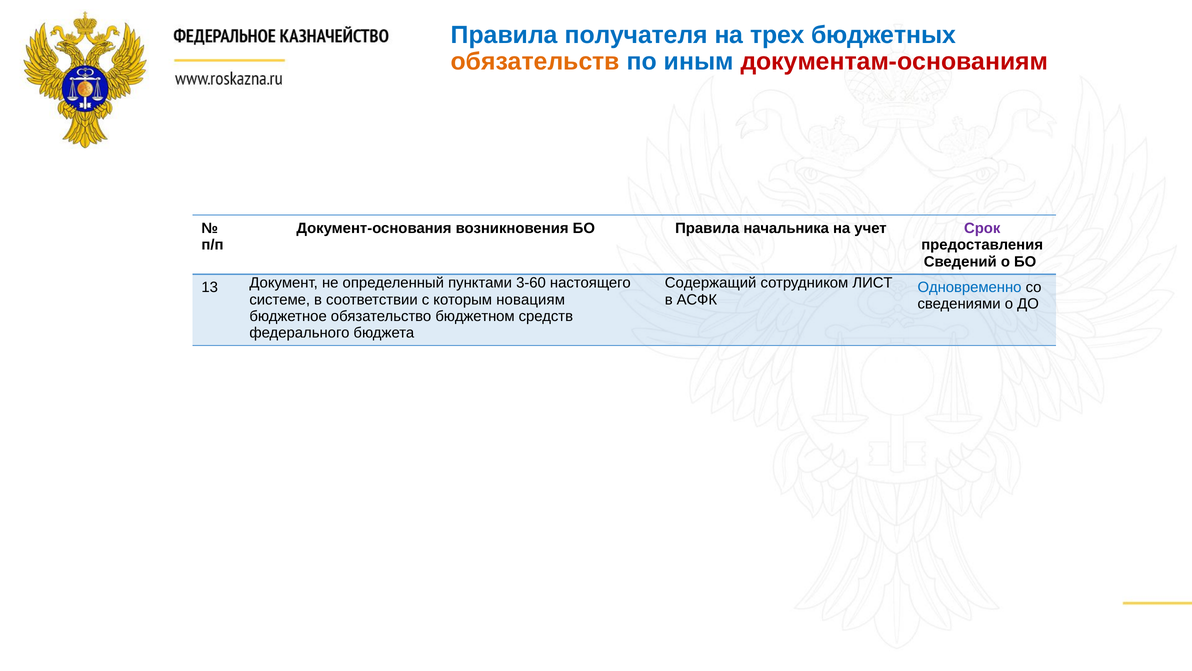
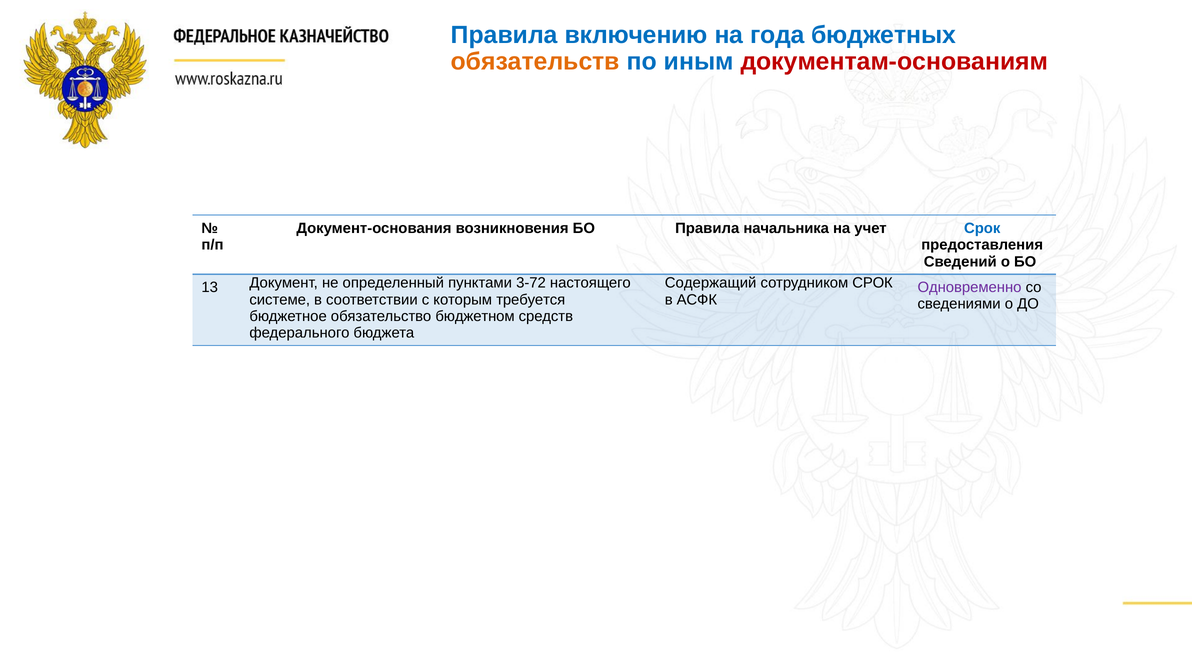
получателя: получателя -> включению
трех: трех -> года
Срок at (982, 228) colour: purple -> blue
сотрудником ЛИСТ: ЛИСТ -> СРОК
3-60: 3-60 -> 3-72
Одновременно colour: blue -> purple
новациям: новациям -> требуется
